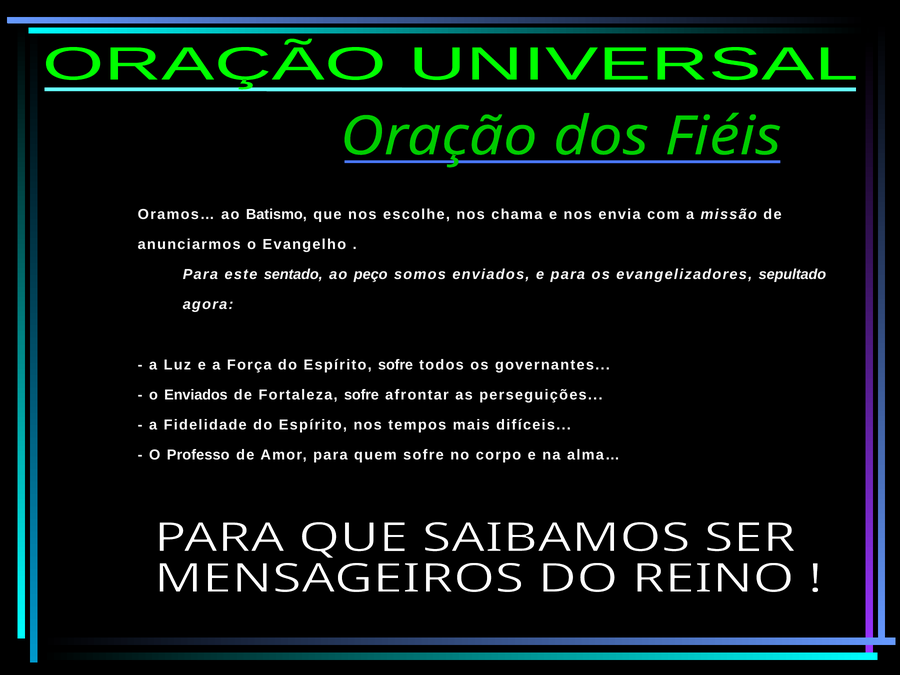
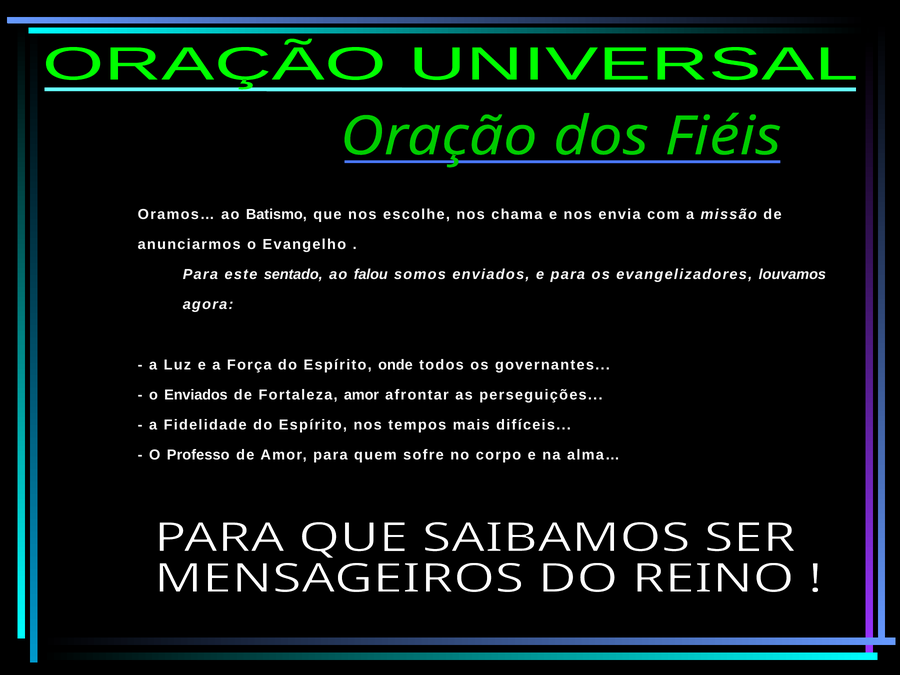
peço: peço -> falou
sepultado: sepultado -> louvamos
Espírito sofre: sofre -> onde
Fortaleza sofre: sofre -> amor
